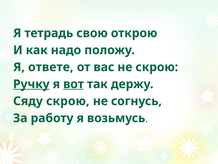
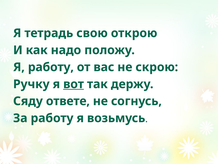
Я ответе: ответе -> работу
Ручку underline: present -> none
Сяду скрою: скрою -> ответе
